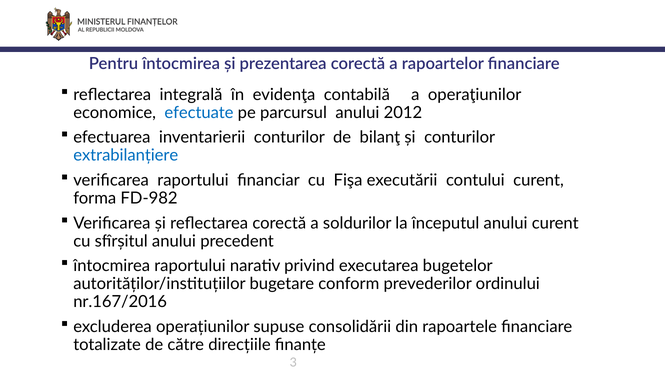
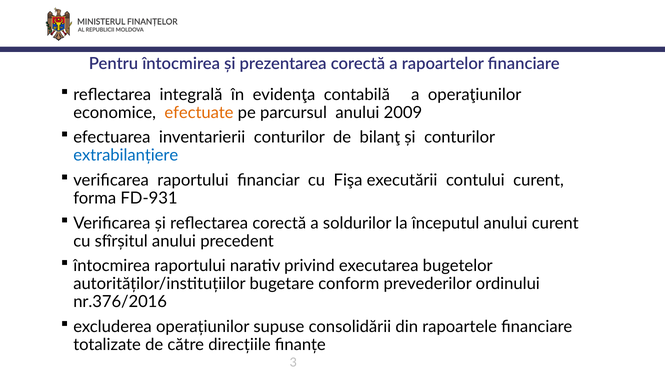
efectuate colour: blue -> orange
2012: 2012 -> 2009
FD-982: FD-982 -> FD-931
nr.167/2016: nr.167/2016 -> nr.376/2016
